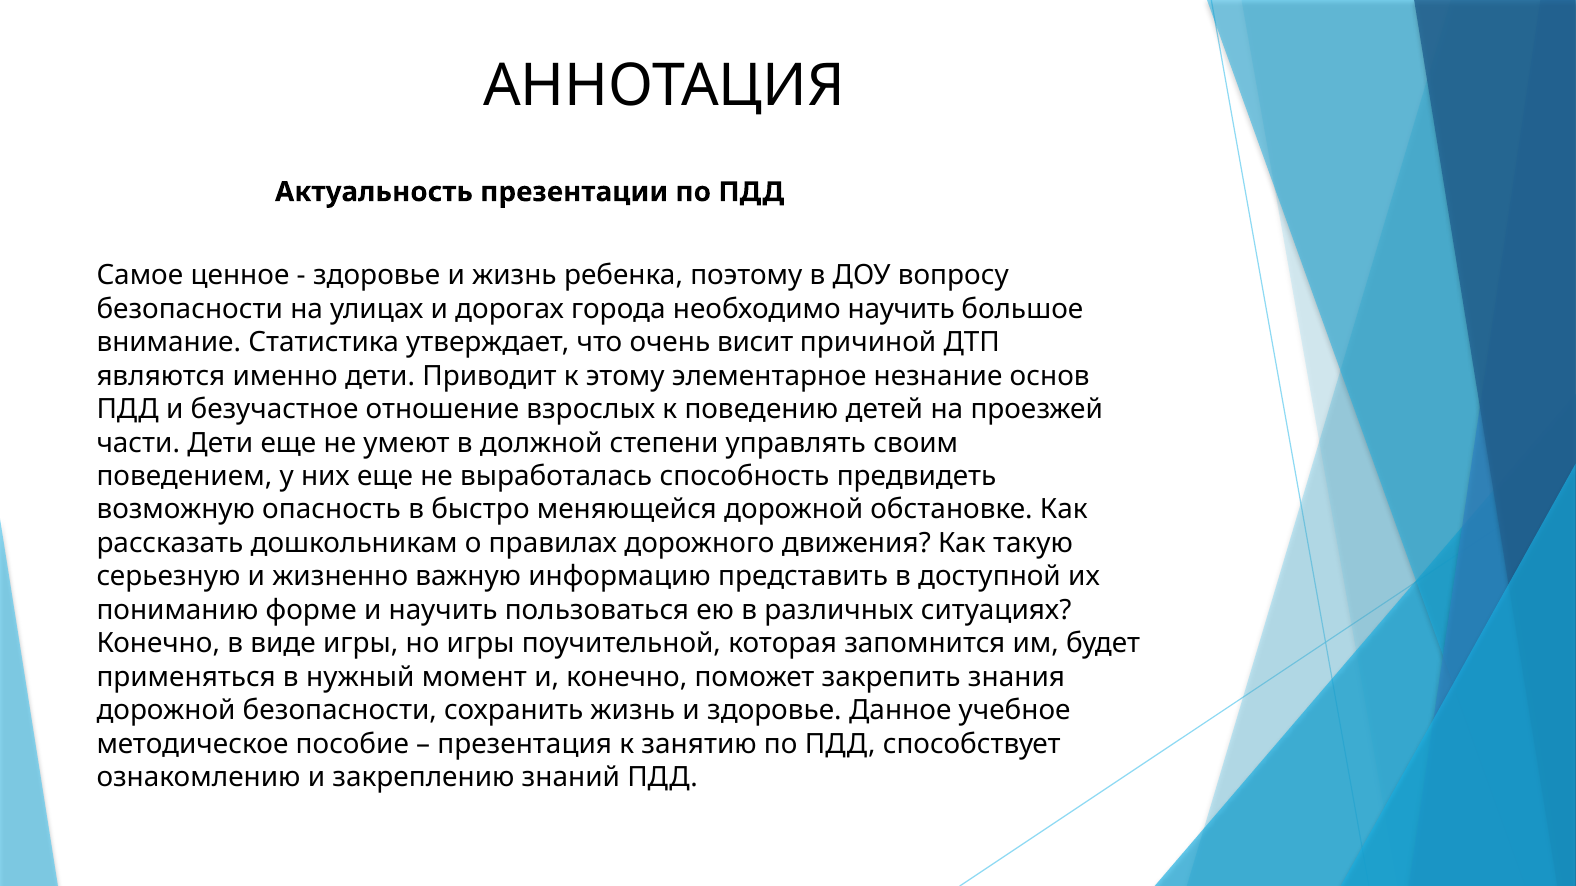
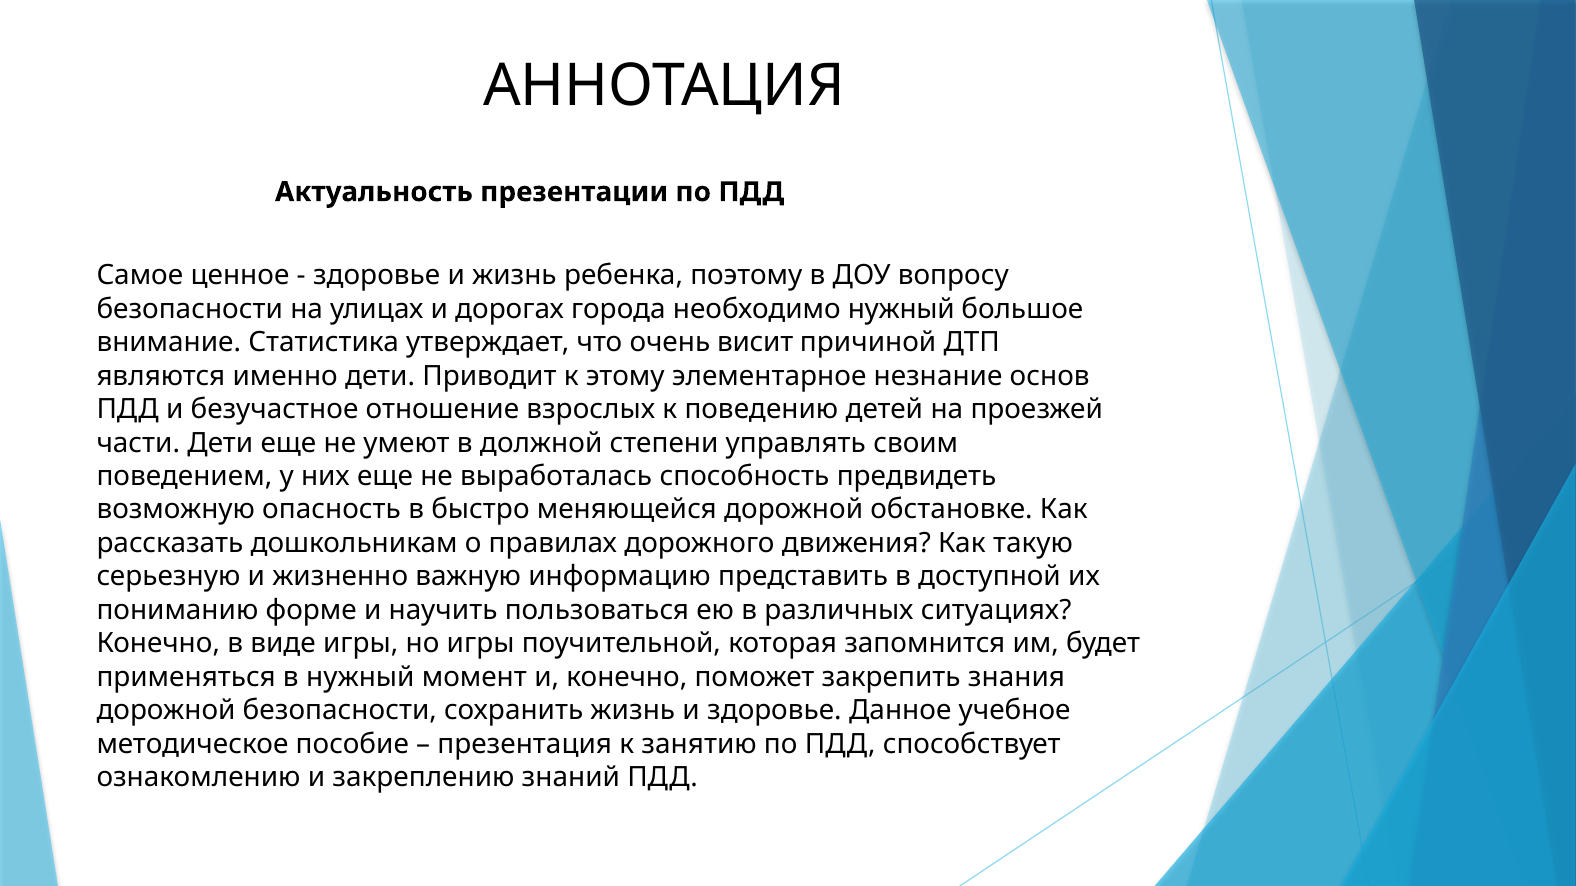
необходимо научить: научить -> нужный
